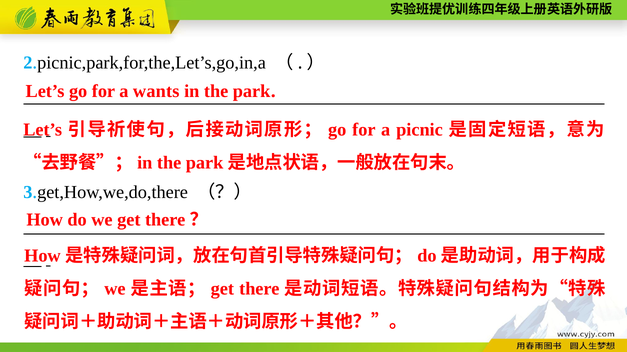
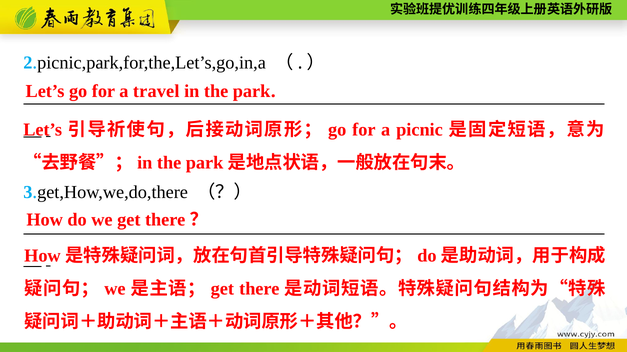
wants: wants -> travel
